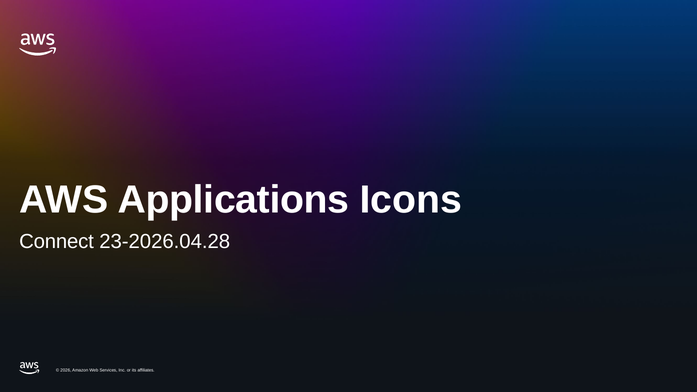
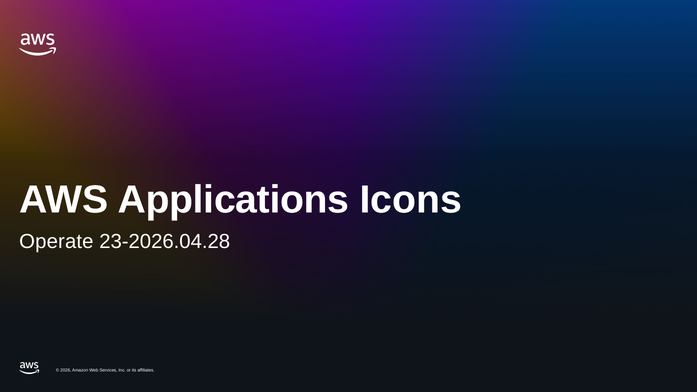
Connect: Connect -> Operate
